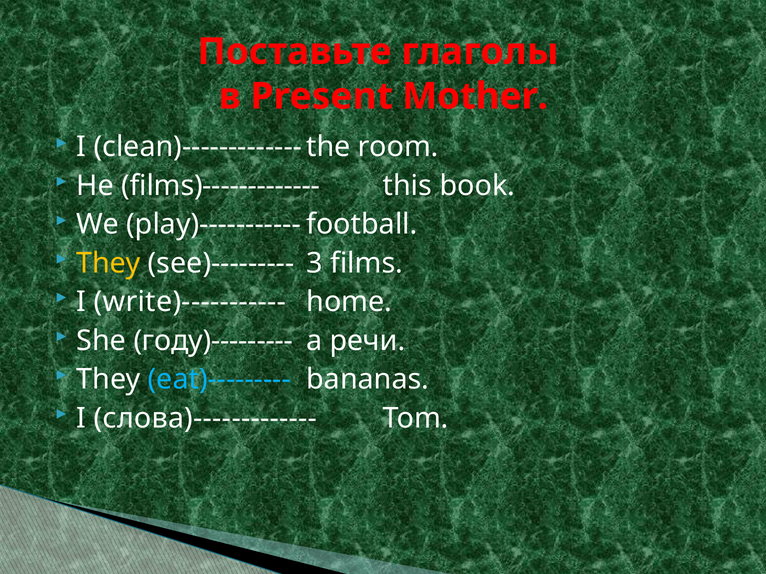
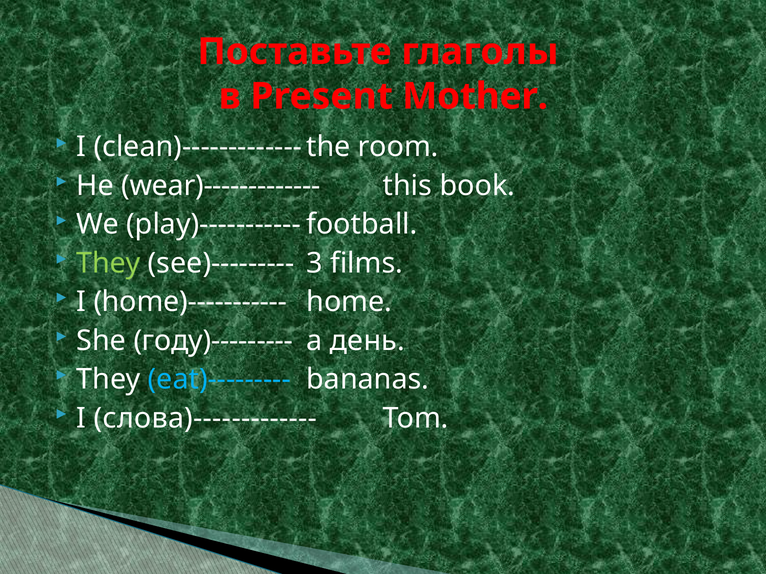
films)-------------: films)------------- -> wear)-------------
They at (109, 263) colour: yellow -> light green
write)-----------: write)----------- -> home)-----------
речи: речи -> день
